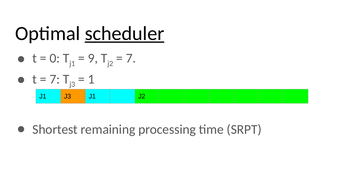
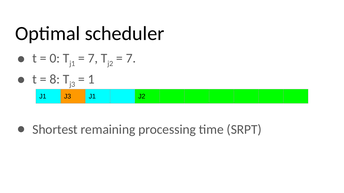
scheduler underline: present -> none
9 at (93, 58): 9 -> 7
7 at (55, 79): 7 -> 8
